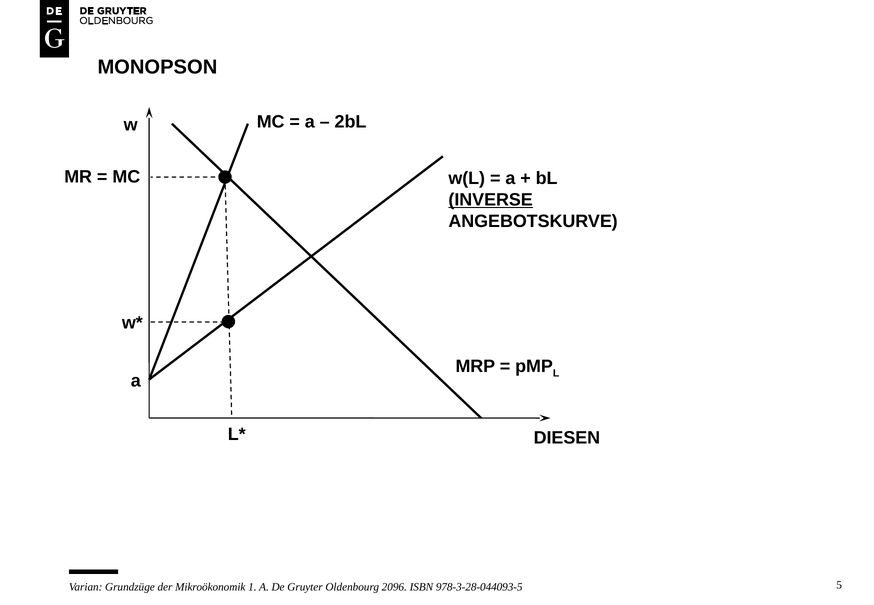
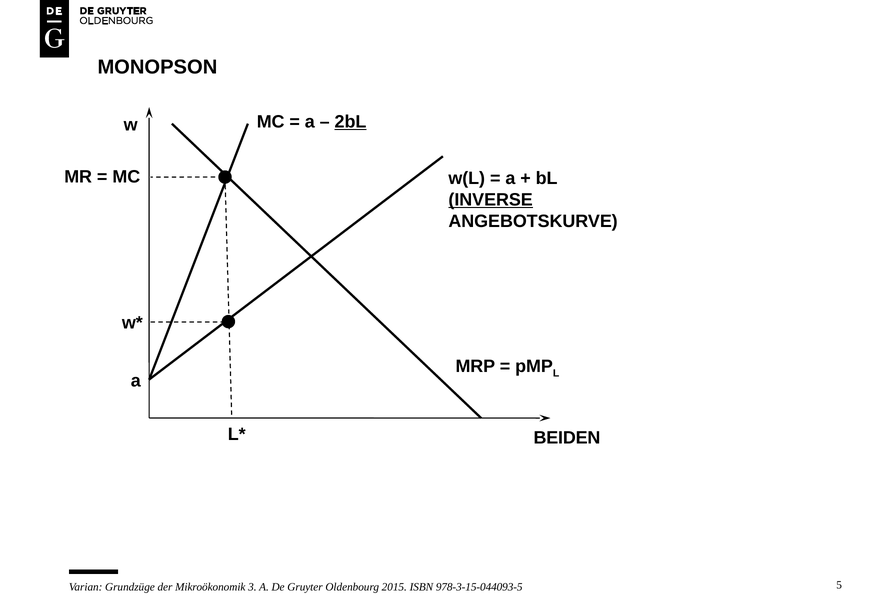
2bL underline: none -> present
DIESEN: DIESEN -> BEIDEN
1: 1 -> 3
2096: 2096 -> 2015
978-3-28-044093-5: 978-3-28-044093-5 -> 978-3-15-044093-5
